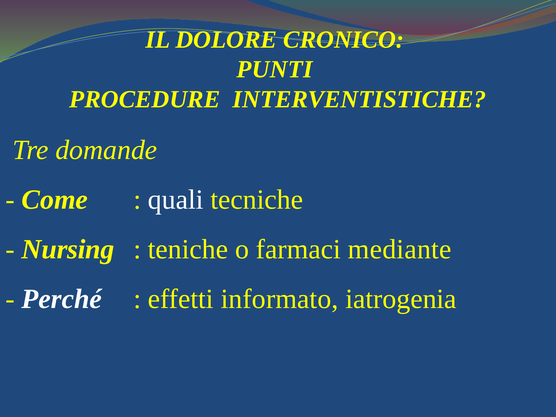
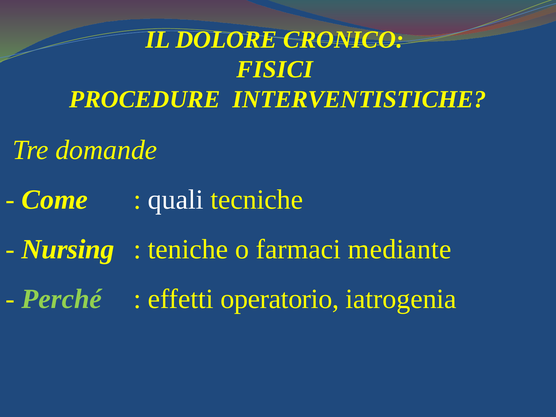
PUNTI: PUNTI -> FISICI
Perché colour: white -> light green
informato: informato -> operatorio
